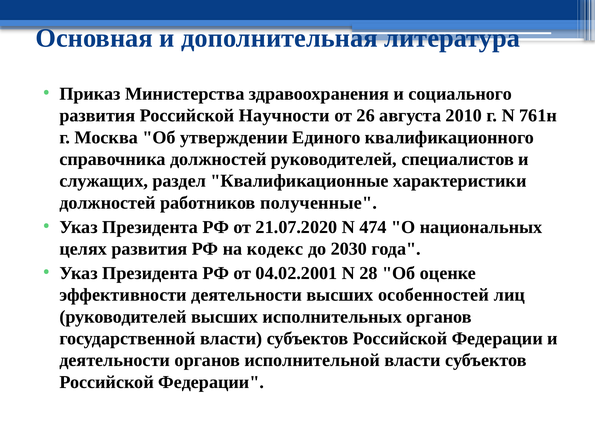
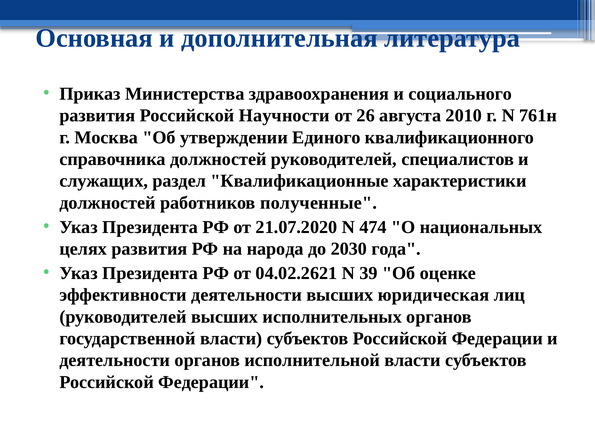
кодекс: кодекс -> народа
04.02.2001: 04.02.2001 -> 04.02.2621
28: 28 -> 39
особенностей: особенностей -> юридическая
